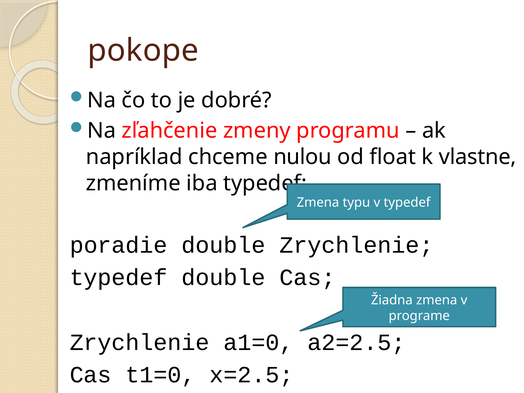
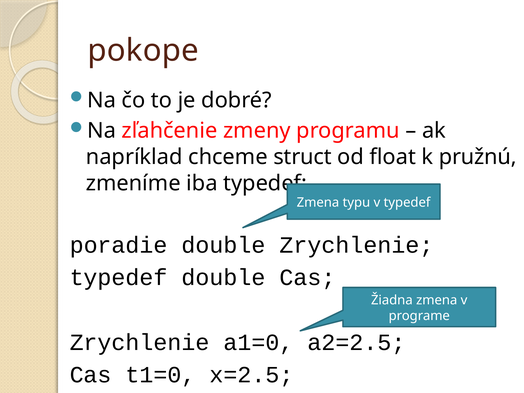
nulou: nulou -> struct
vlastne: vlastne -> pružnú
